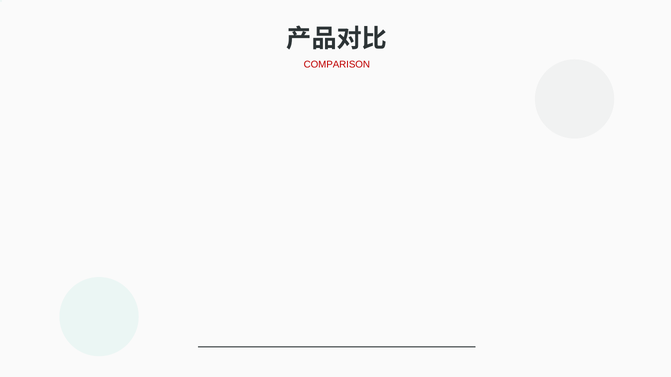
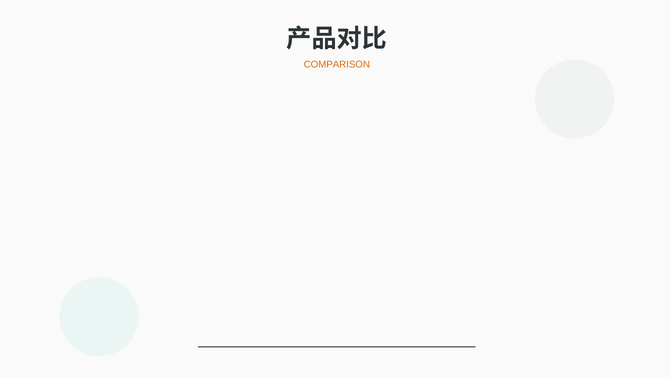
COMPARISON colour: red -> orange
